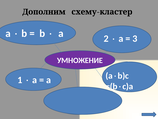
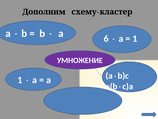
2: 2 -> 6
3 at (135, 39): 3 -> 1
